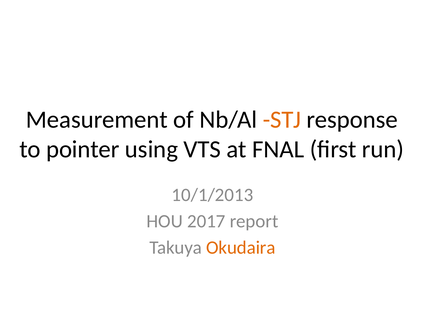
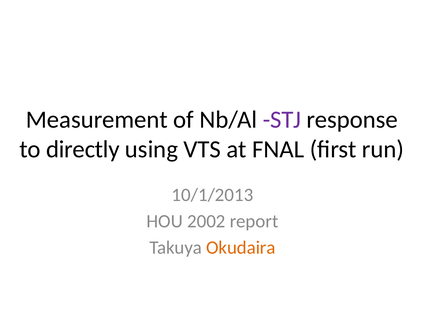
STJ colour: orange -> purple
pointer: pointer -> directly
2017: 2017 -> 2002
